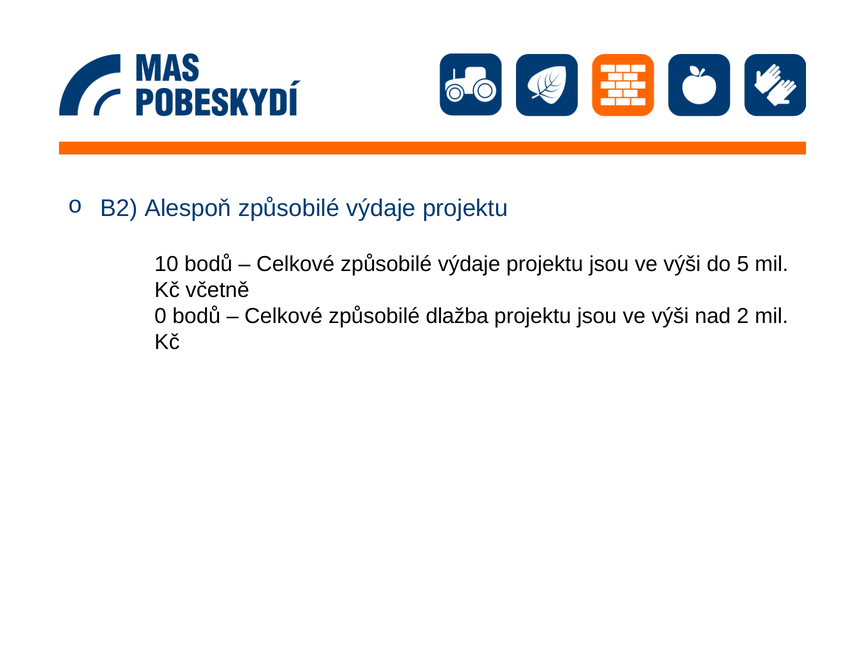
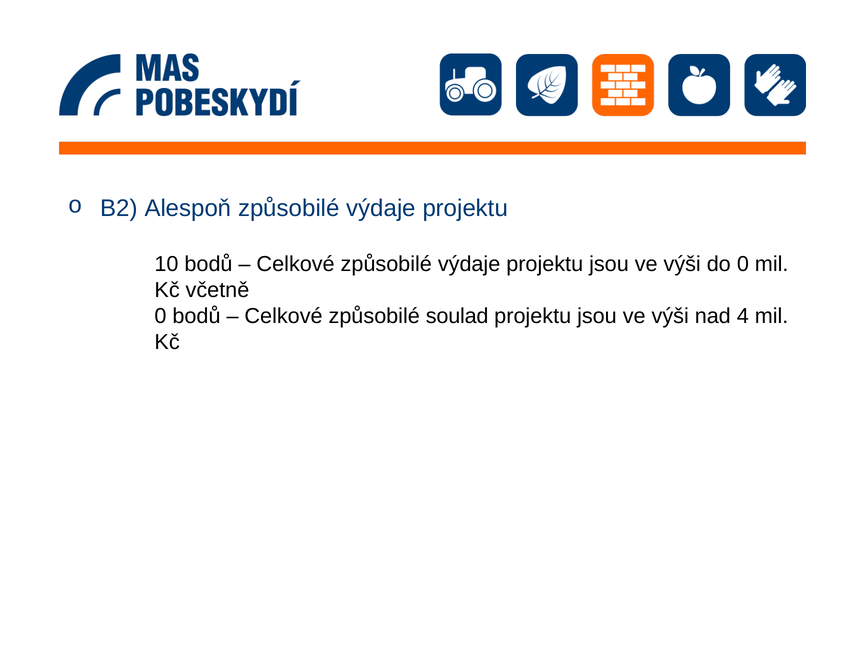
do 5: 5 -> 0
dlažba: dlažba -> soulad
2: 2 -> 4
